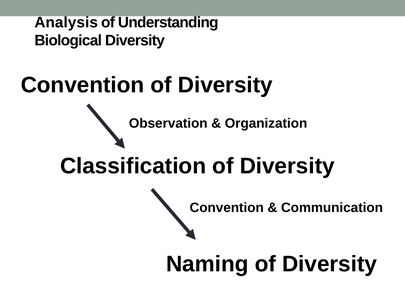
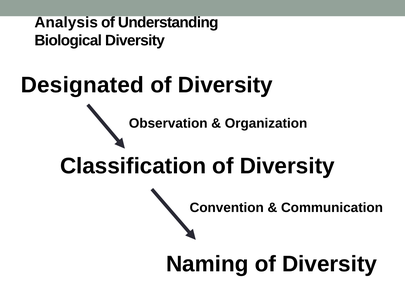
Convention at (82, 85): Convention -> Designated
